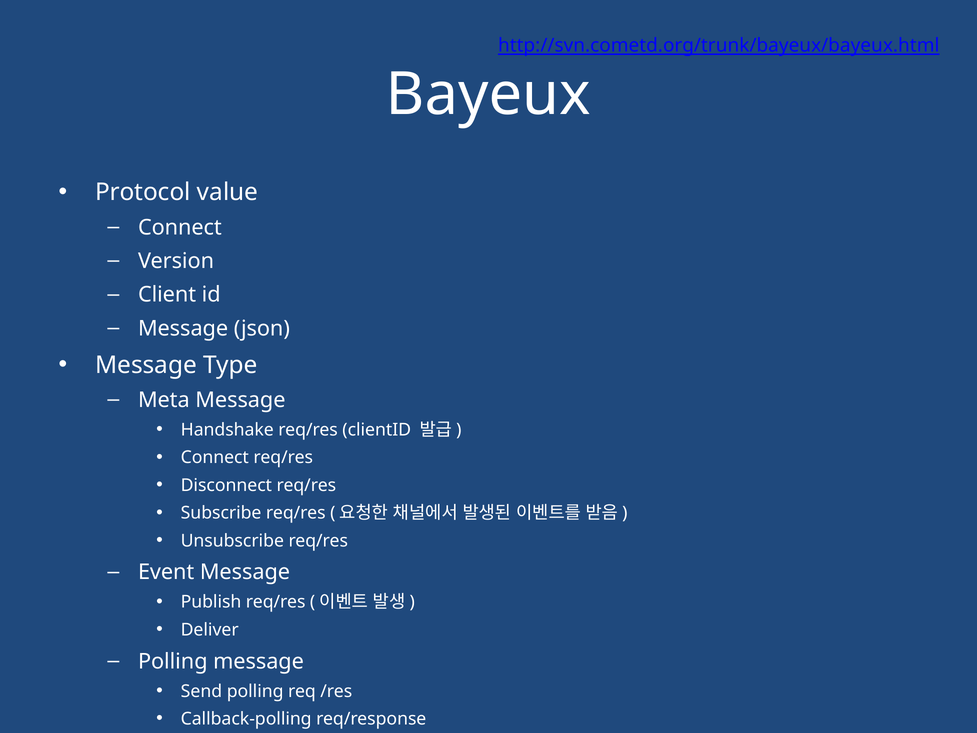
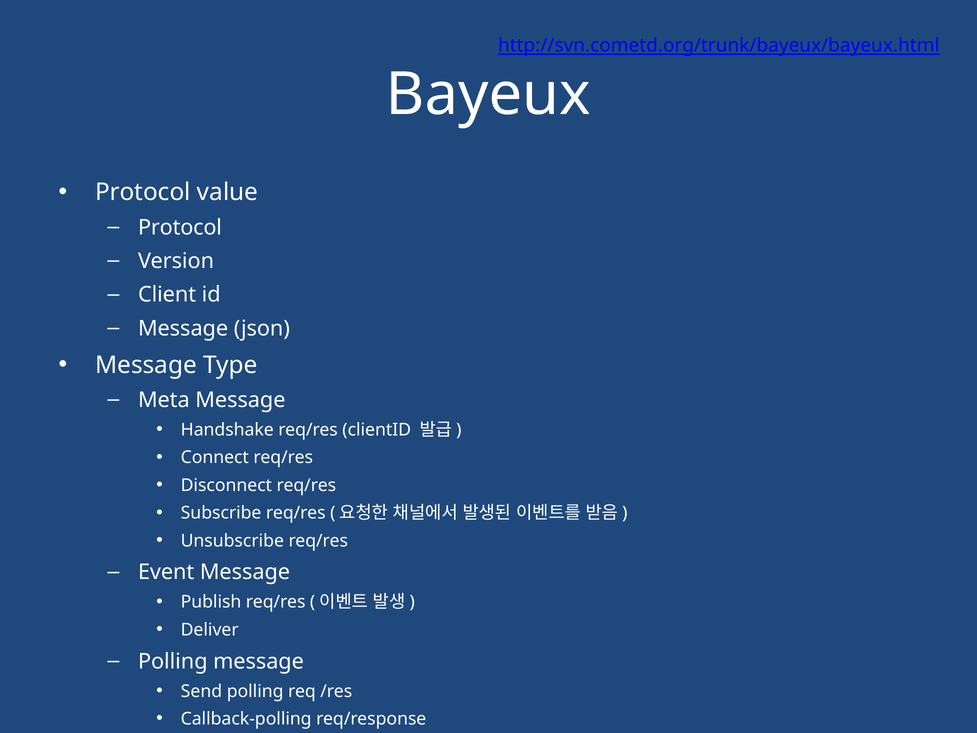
Connect at (180, 227): Connect -> Protocol
